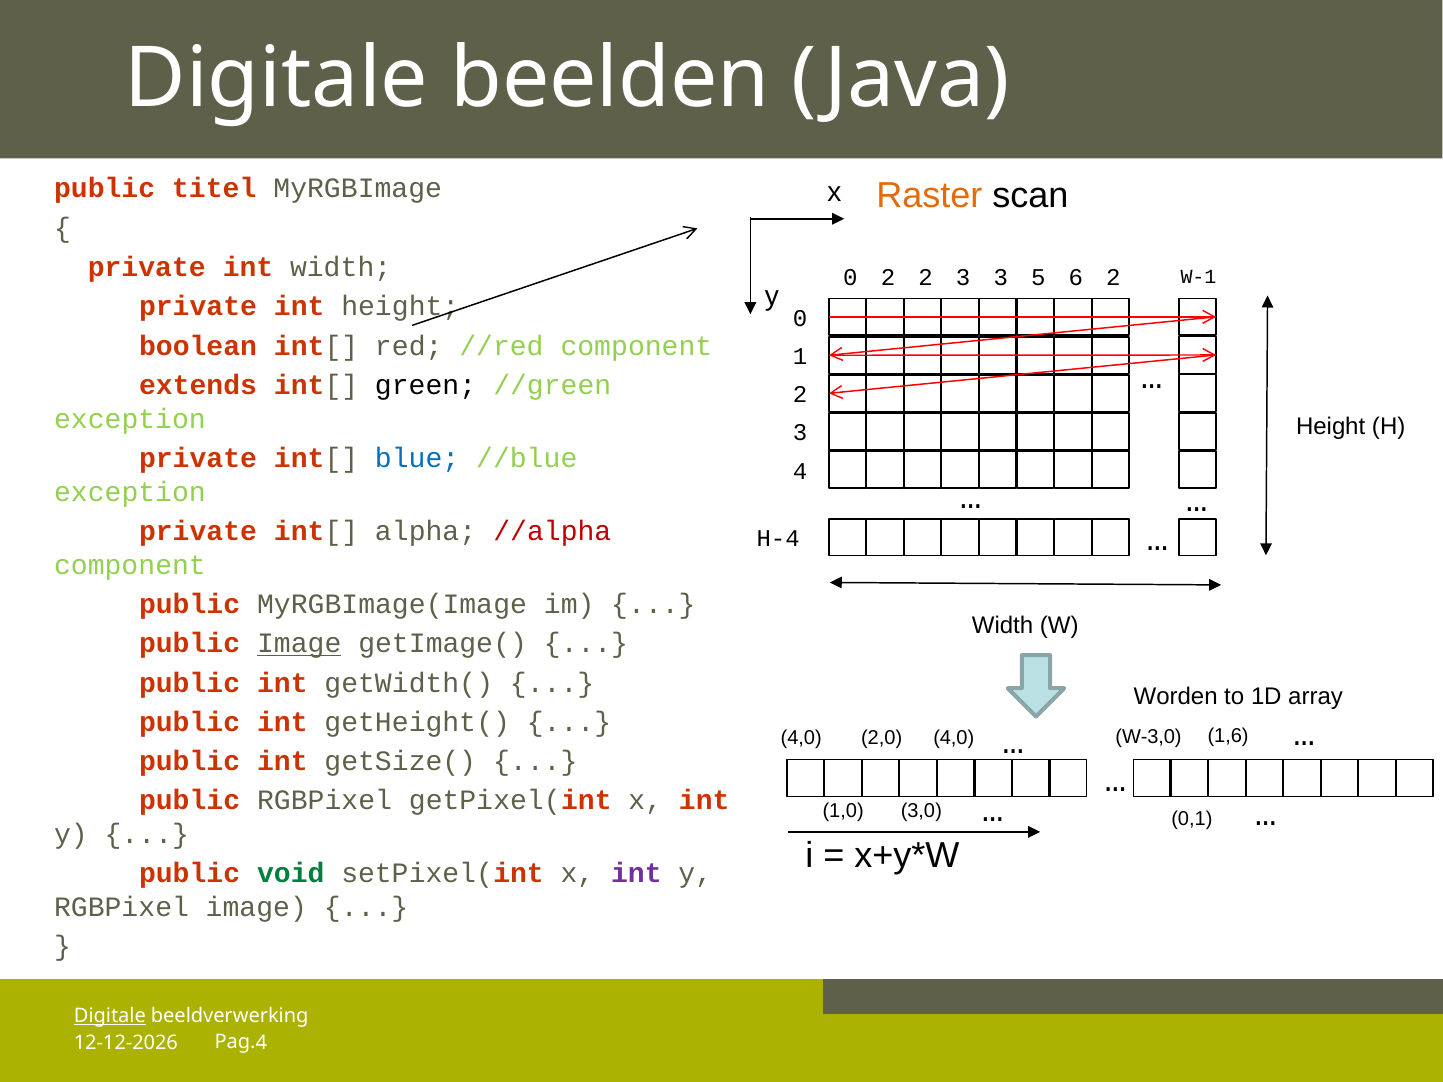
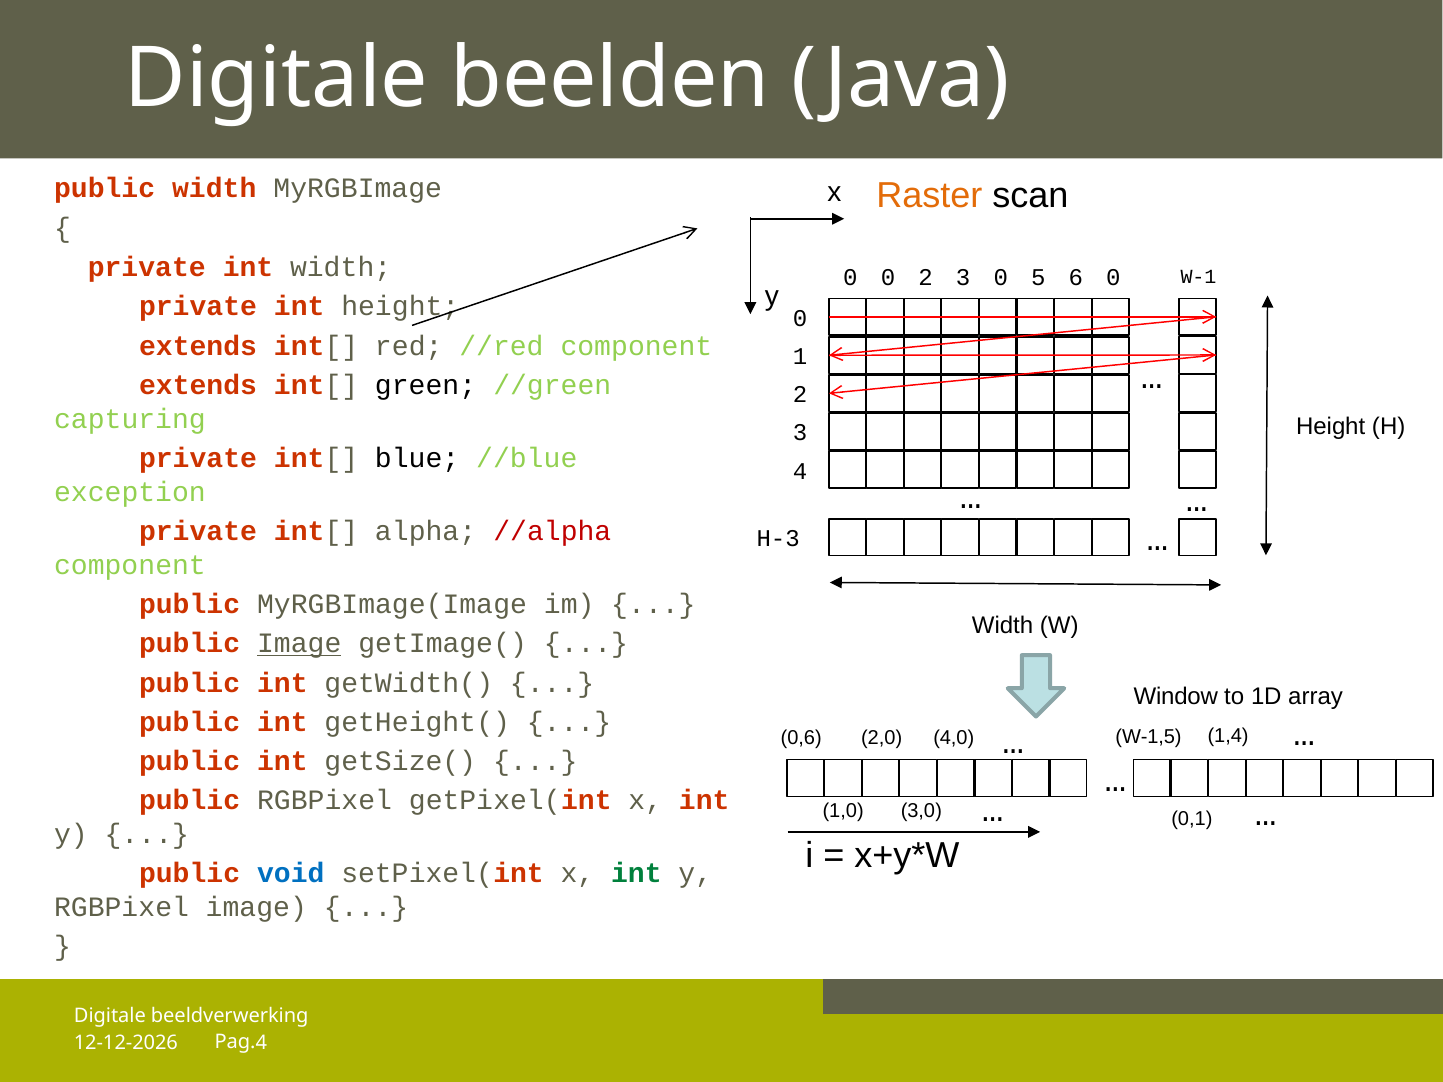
public titel: titel -> width
0 2: 2 -> 0
3 3: 3 -> 0
6 2: 2 -> 0
boolean at (198, 346): boolean -> extends
exception at (130, 419): exception -> capturing
blue colour: blue -> black
H-4: H-4 -> H-3
Worden: Worden -> Window
W-3,0: W-3,0 -> W-1,5
4,0 at (801, 738): 4,0 -> 0,6
1,6: 1,6 -> 1,4
void colour: green -> blue
int at (636, 874) colour: purple -> green
Digitale at (110, 1016) underline: present -> none
